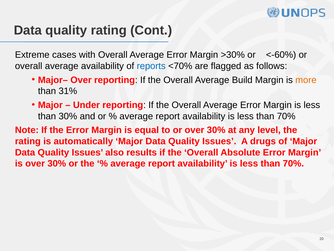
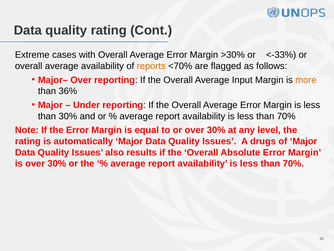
<-60%: <-60% -> <-33%
reports colour: blue -> orange
Build: Build -> Input
31%: 31% -> 36%
